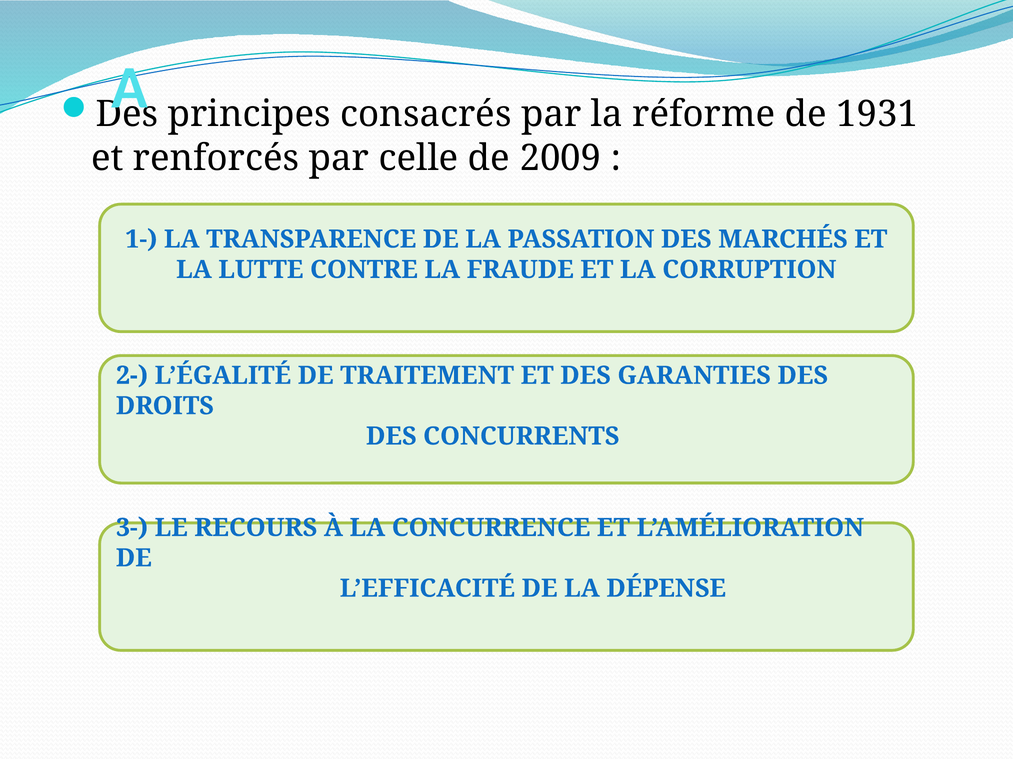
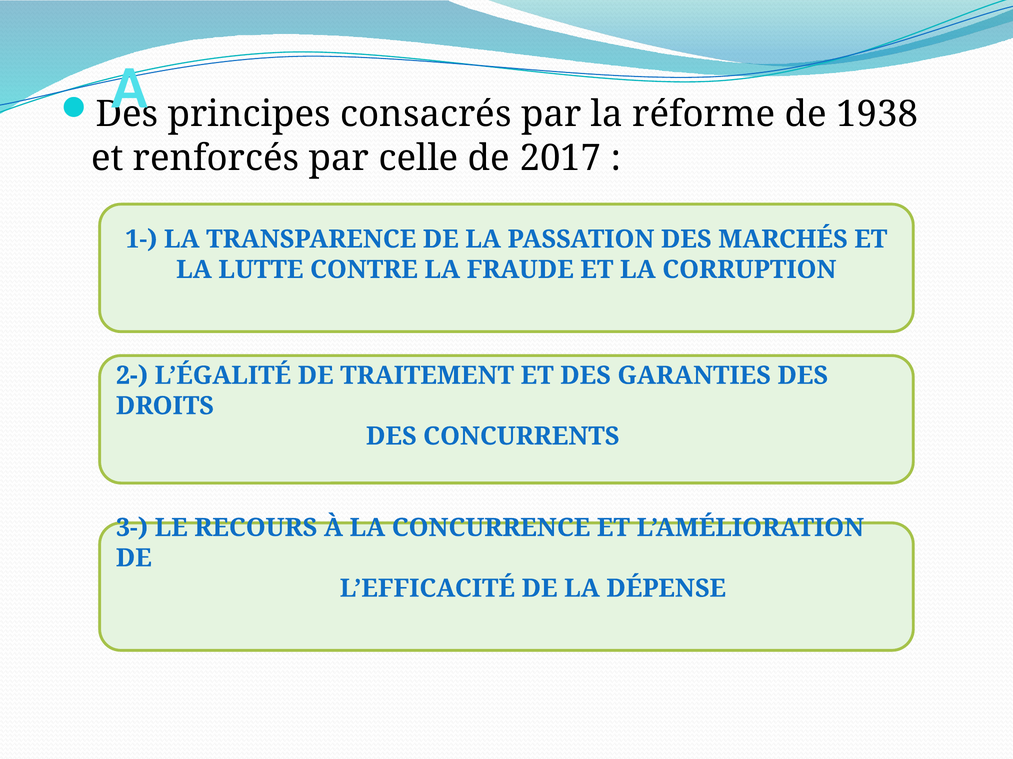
1931: 1931 -> 1938
2009: 2009 -> 2017
